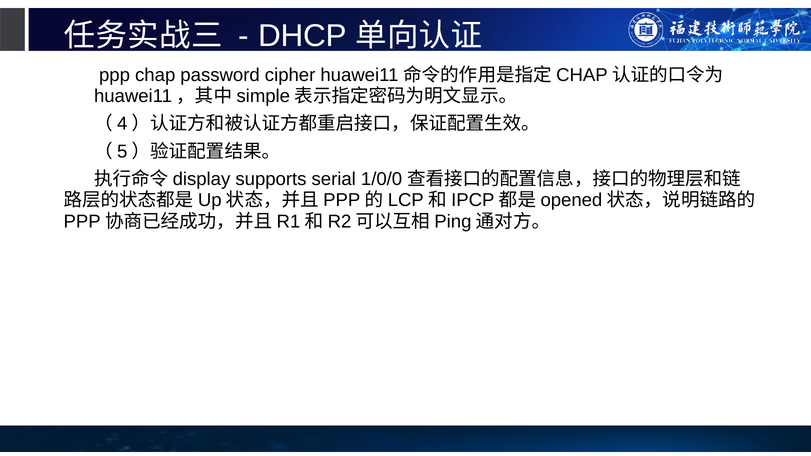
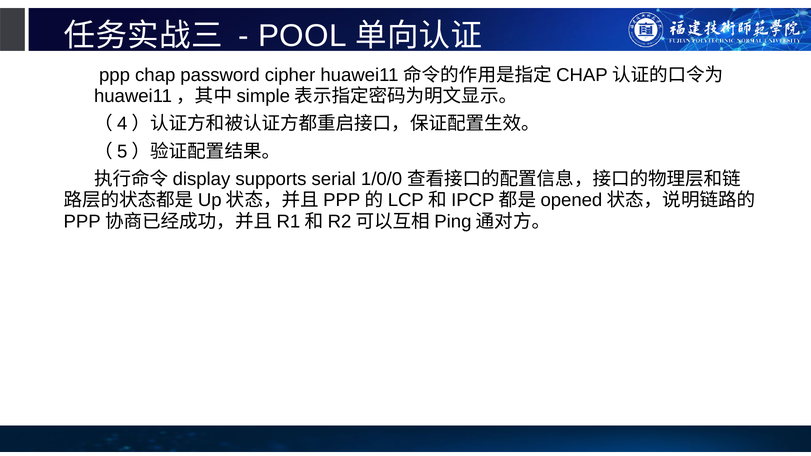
DHCP: DHCP -> POOL
